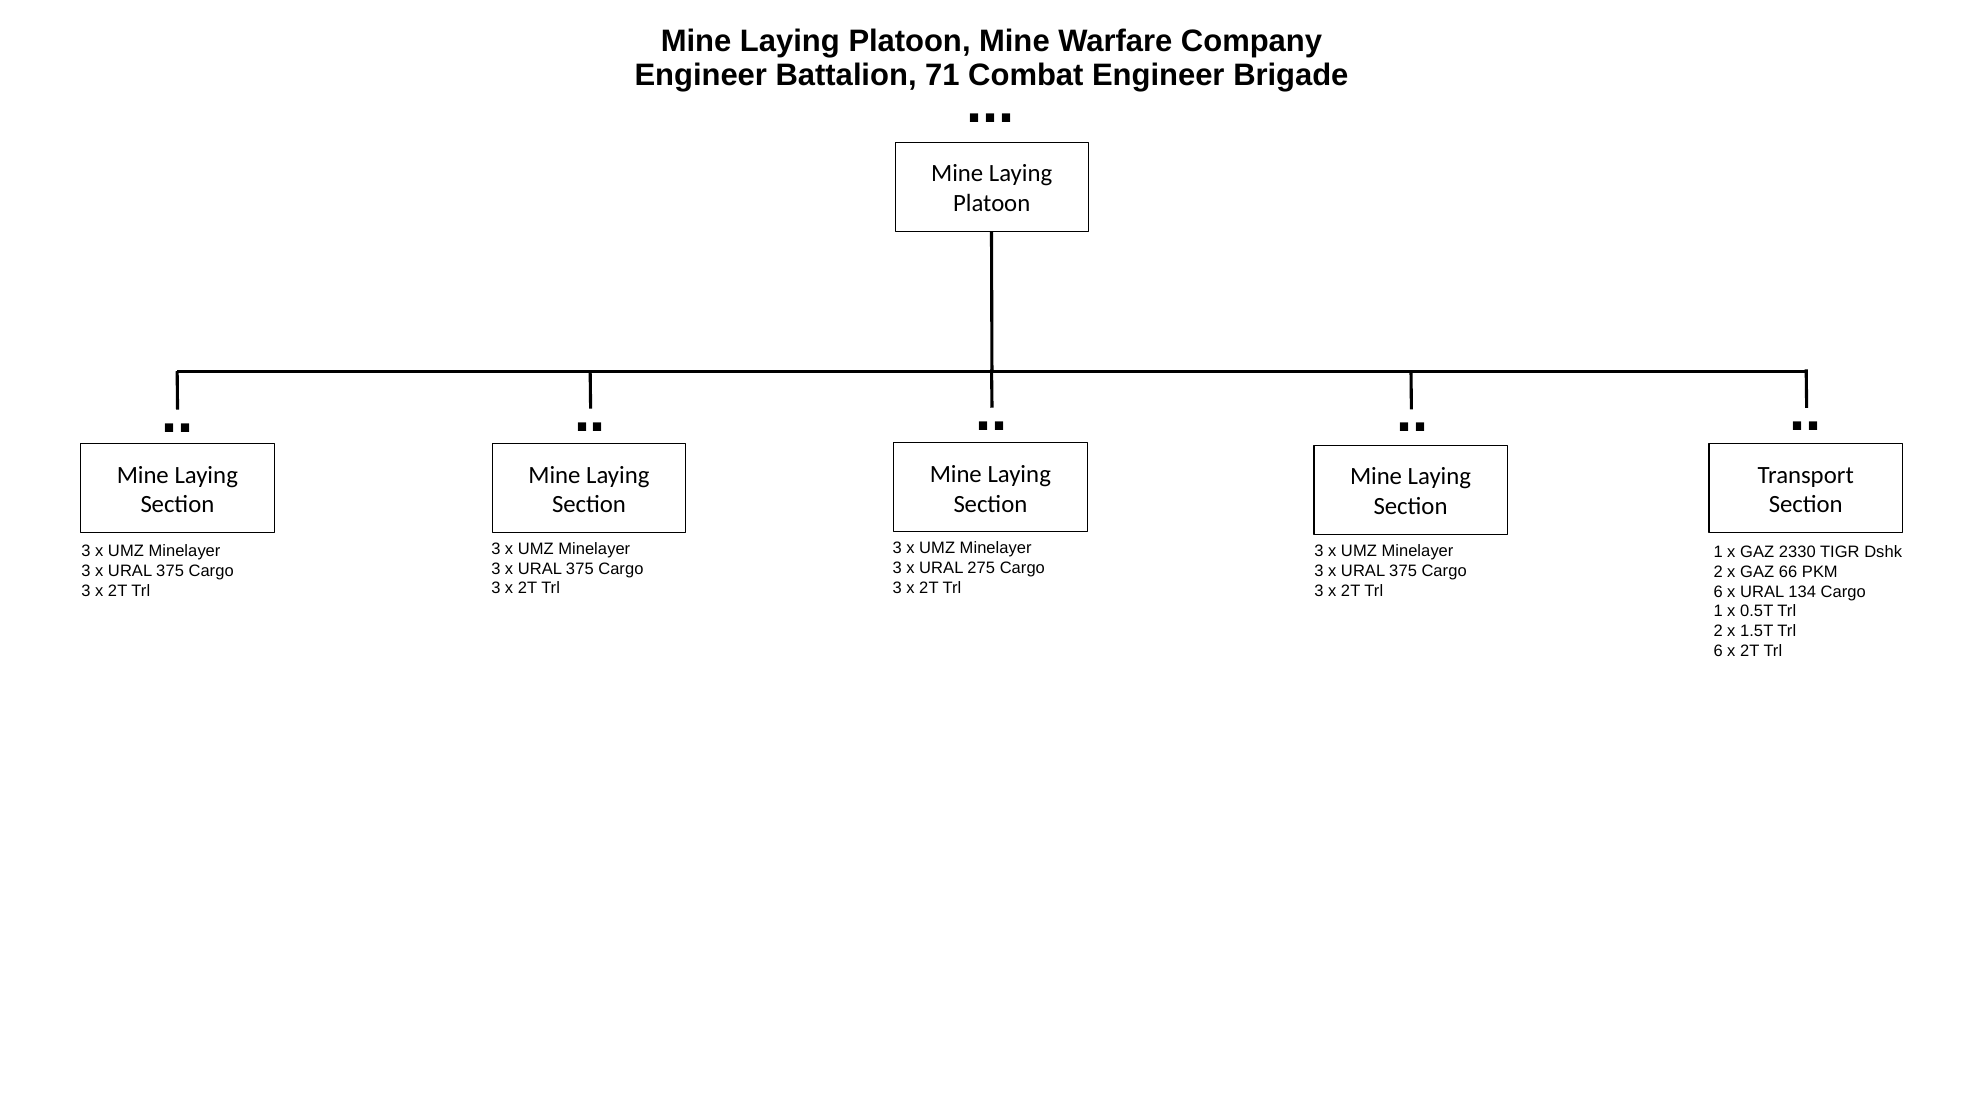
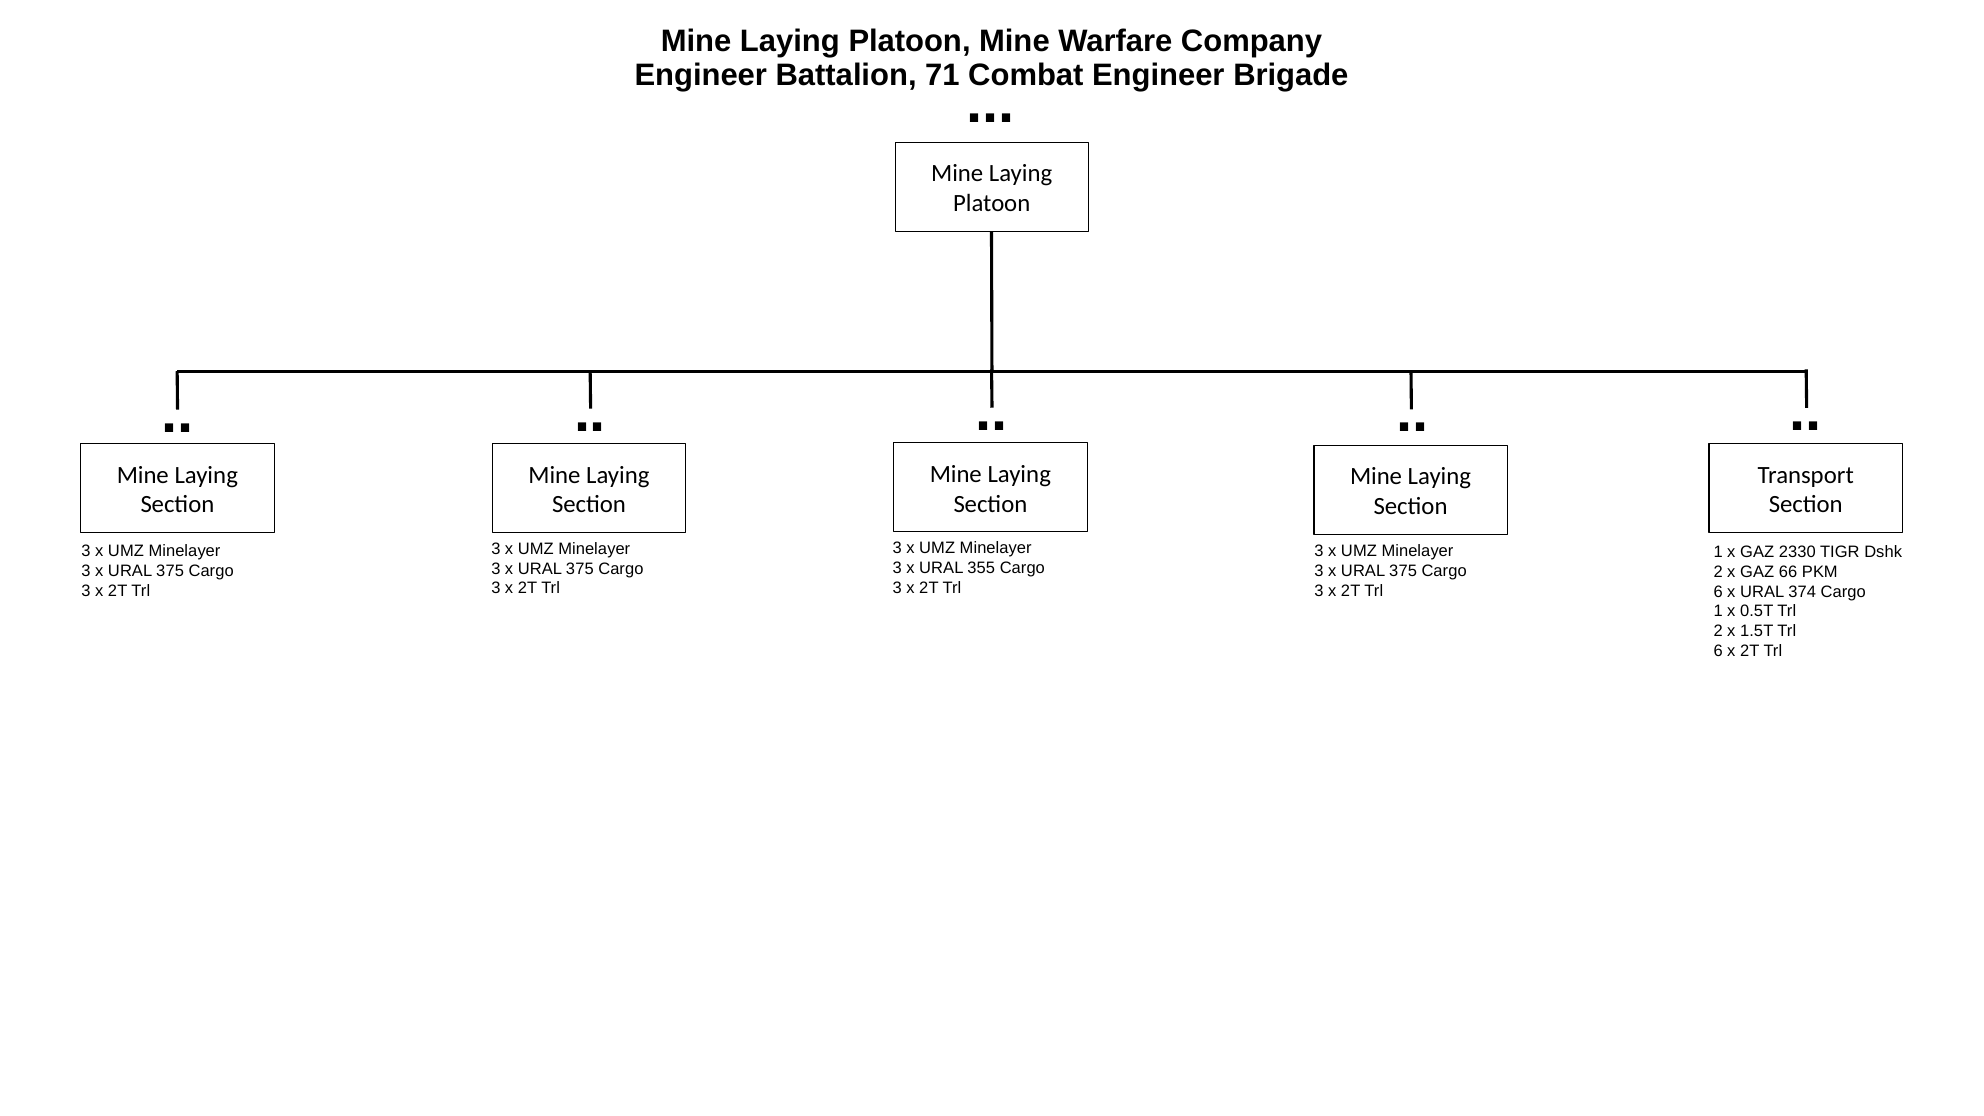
275: 275 -> 355
134: 134 -> 374
